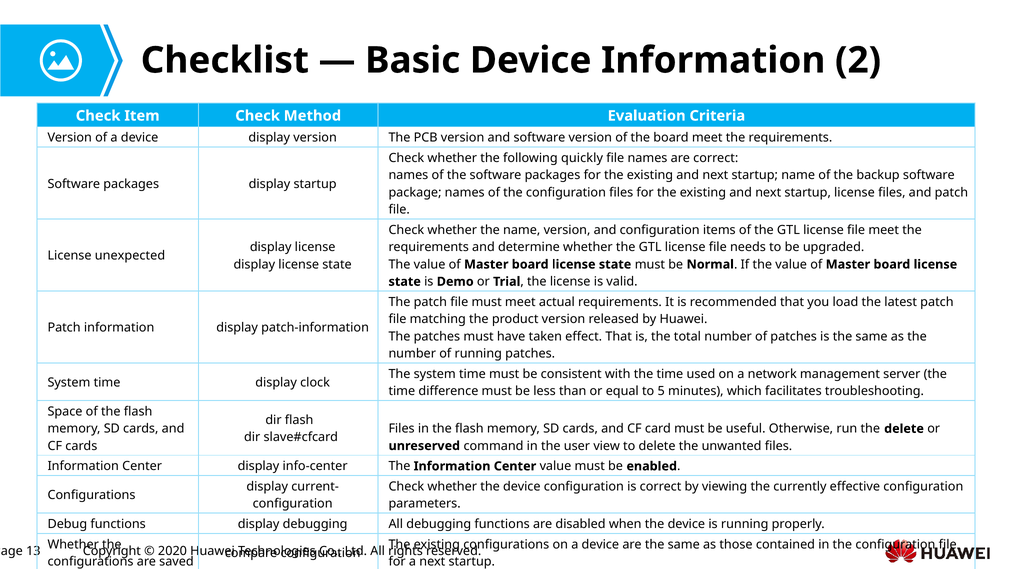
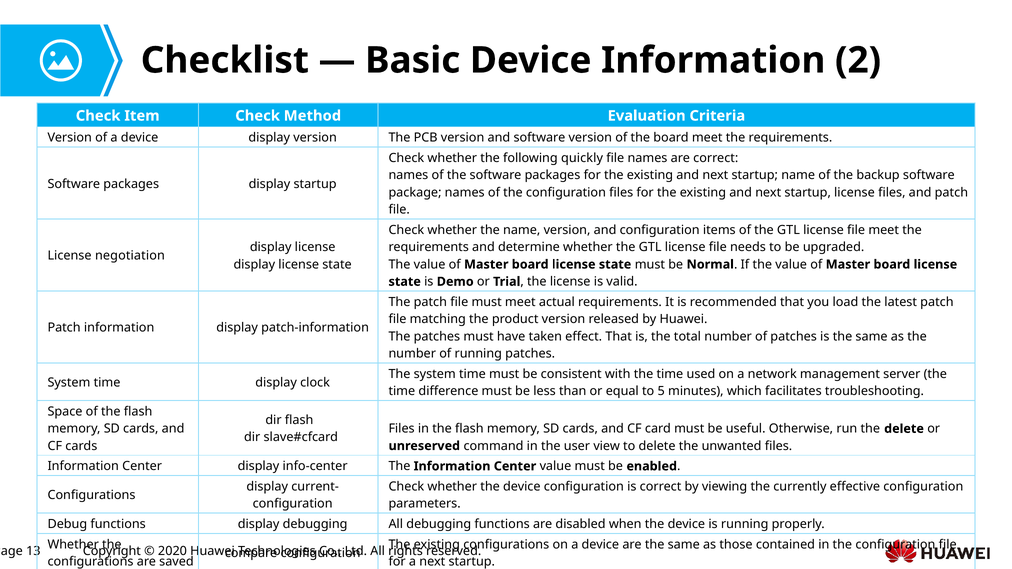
unexpected: unexpected -> negotiation
